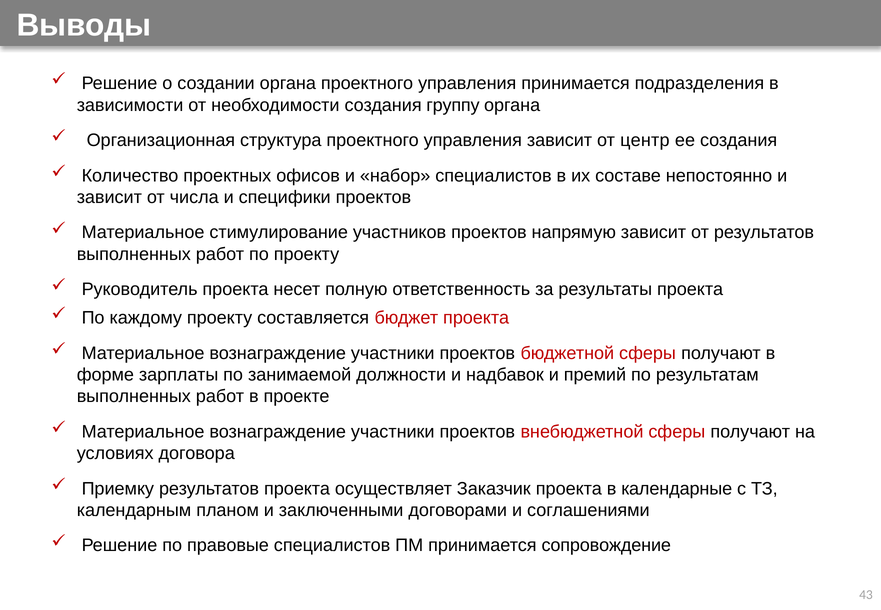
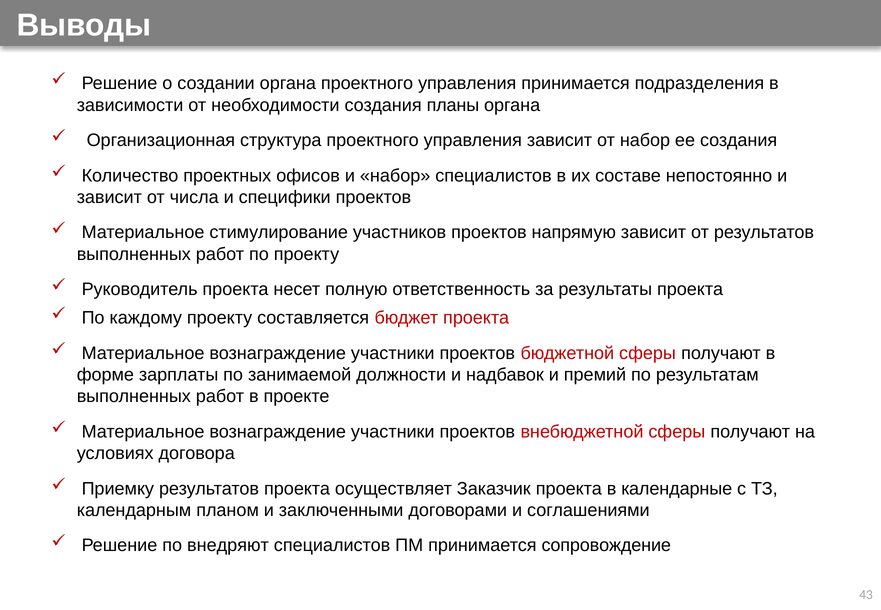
группу: группу -> планы
от центр: центр -> набор
правовые: правовые -> внедряют
